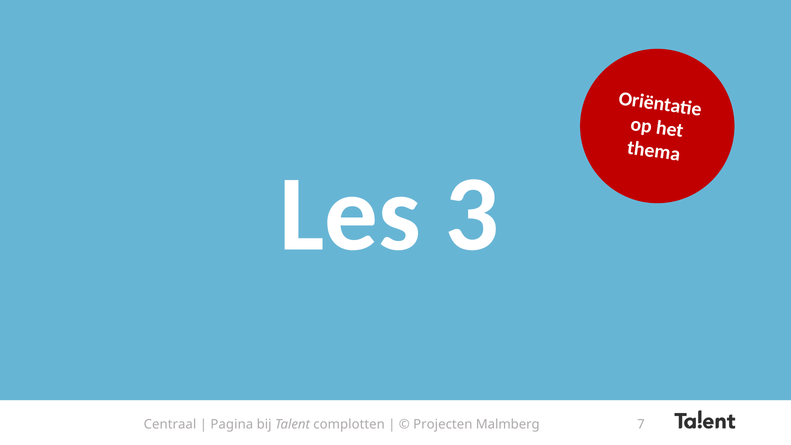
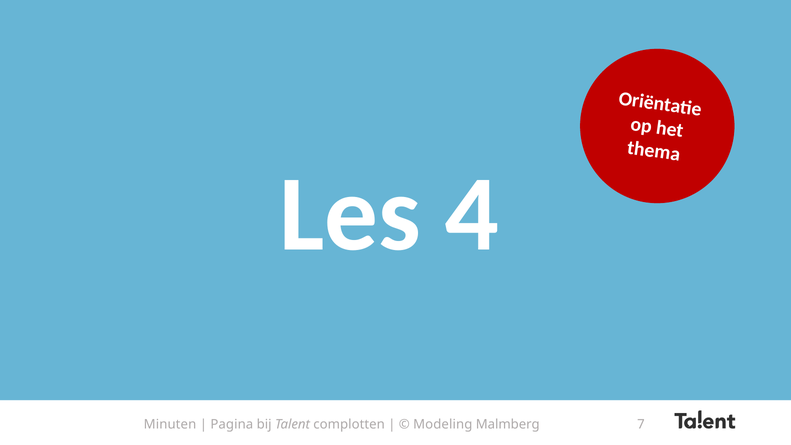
3: 3 -> 4
Centraal: Centraal -> Minuten
Projecten: Projecten -> Modeling
